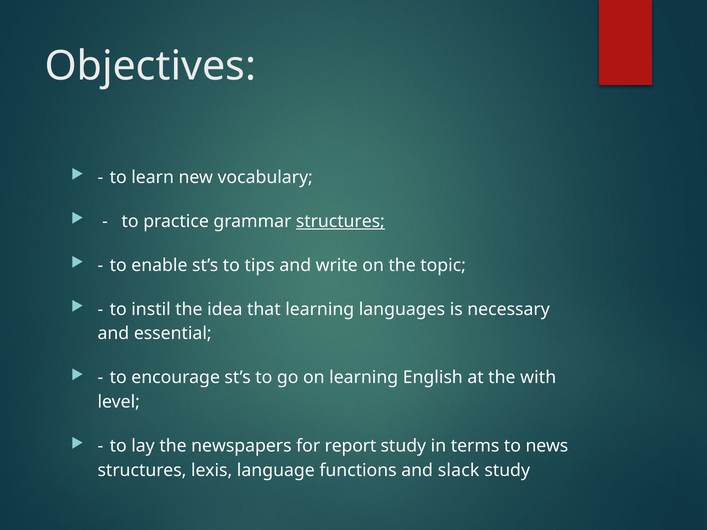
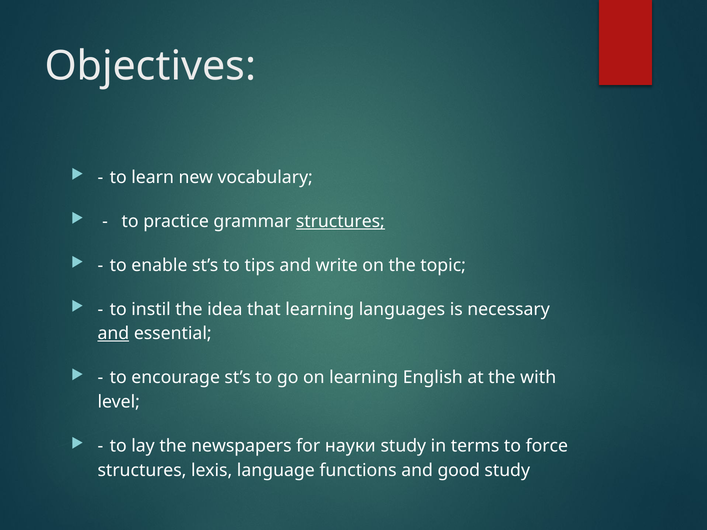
and at (113, 334) underline: none -> present
report: report -> науки
news: news -> force
slack: slack -> good
